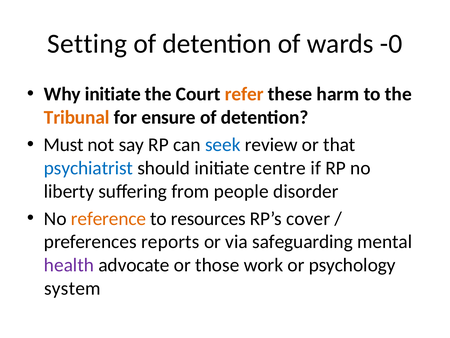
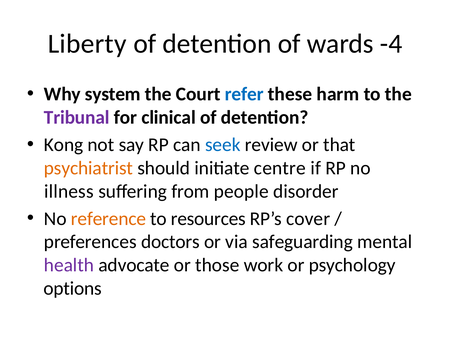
Setting: Setting -> Liberty
-0: -0 -> -4
Why initiate: initiate -> system
refer colour: orange -> blue
Tribunal colour: orange -> purple
ensure: ensure -> clinical
Must: Must -> Kong
psychiatrist colour: blue -> orange
liberty: liberty -> illness
reports: reports -> doctors
system: system -> options
